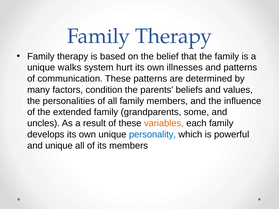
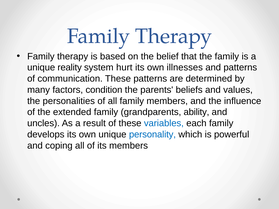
walks: walks -> reality
some: some -> ability
variables colour: orange -> blue
and unique: unique -> coping
